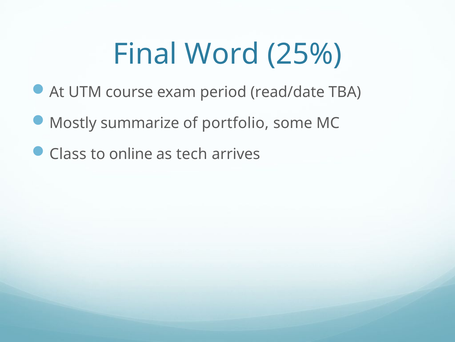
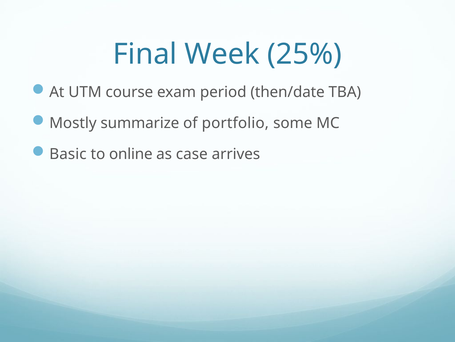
Word: Word -> Week
read/date: read/date -> then/date
Class: Class -> Basic
tech: tech -> case
